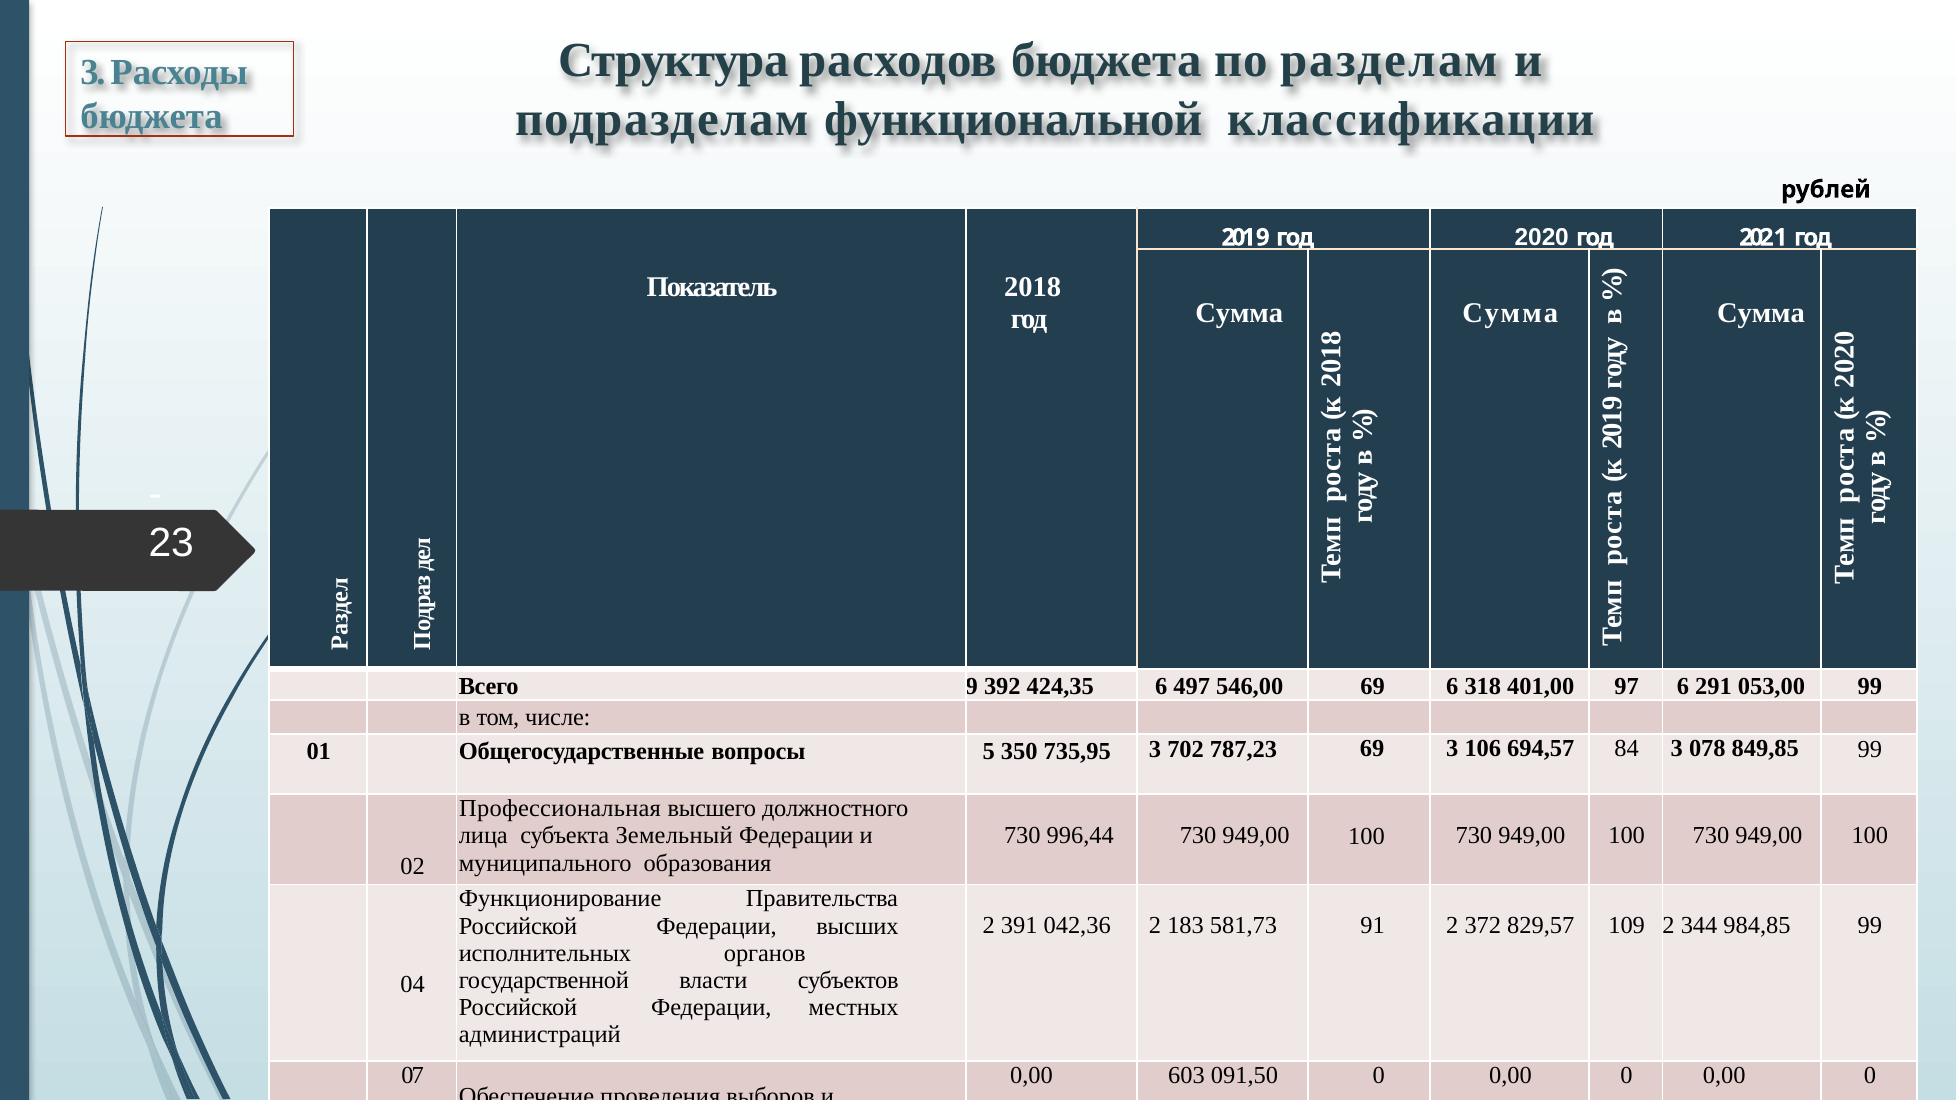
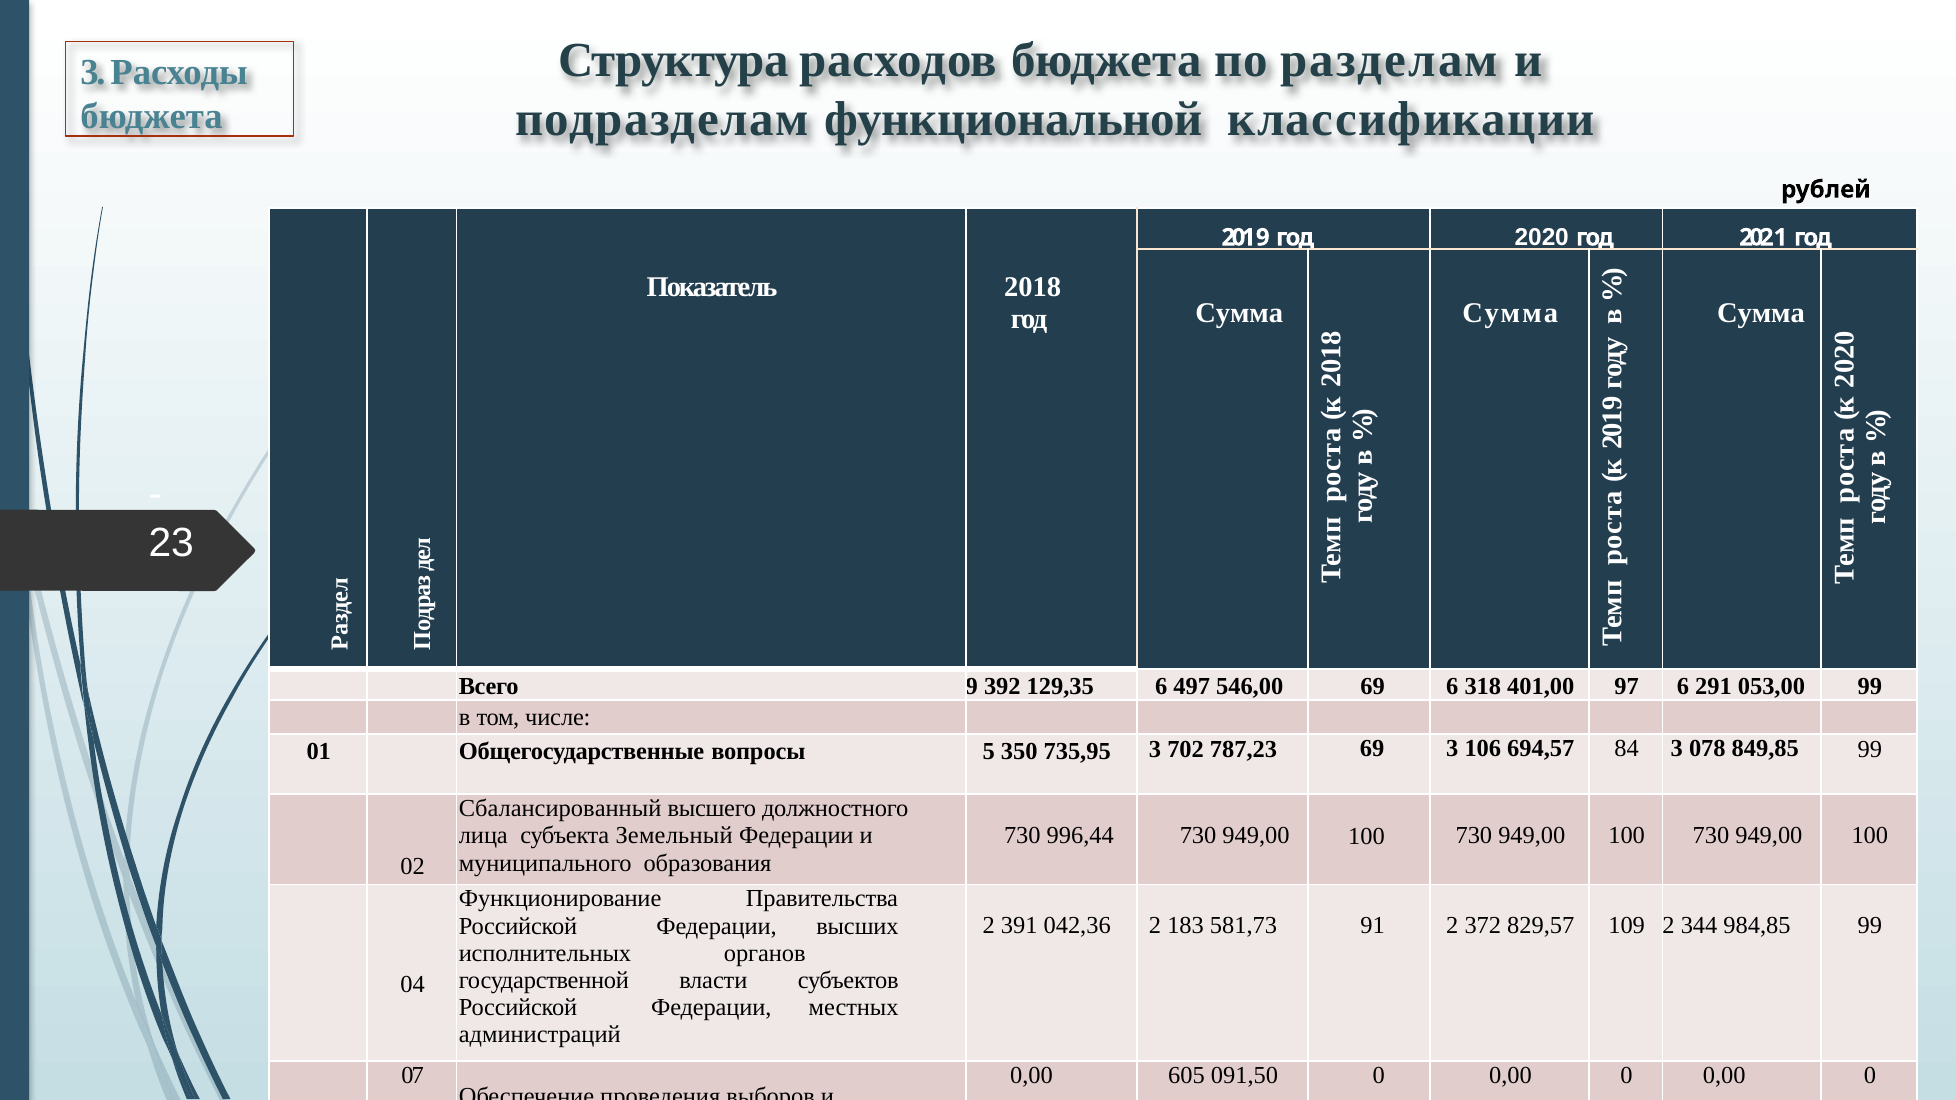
424,35: 424,35 -> 129,35
Профессиональная: Профессиональная -> Сбалансированный
603: 603 -> 605
